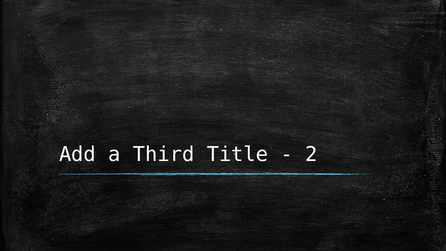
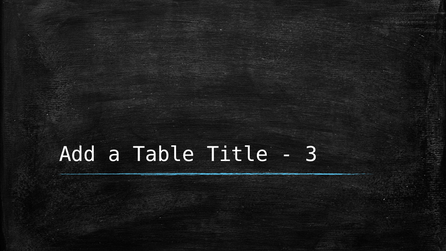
Third: Third -> Table
2: 2 -> 3
